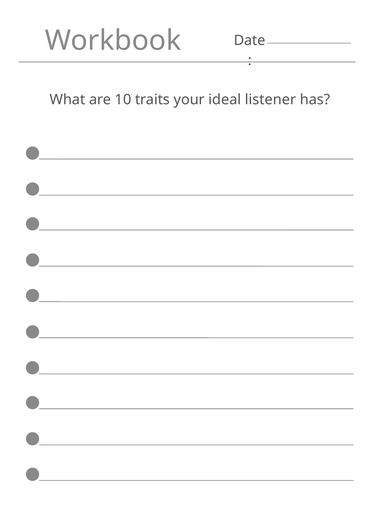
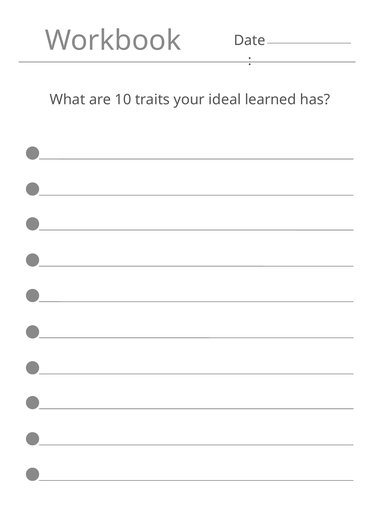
listener: listener -> learned
